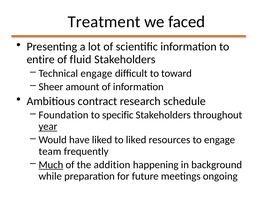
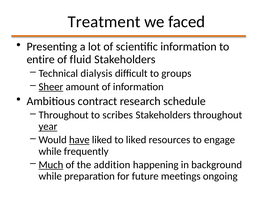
Technical engage: engage -> dialysis
toward: toward -> groups
Sheer underline: none -> present
Foundation at (64, 115): Foundation -> Throughout
specific: specific -> scribes
have underline: none -> present
team at (50, 151): team -> while
